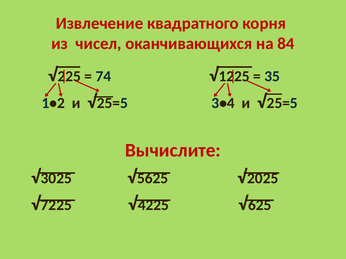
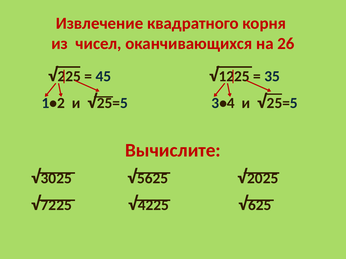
84: 84 -> 26
74: 74 -> 45
